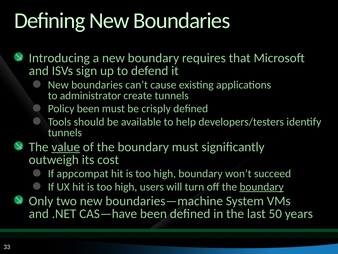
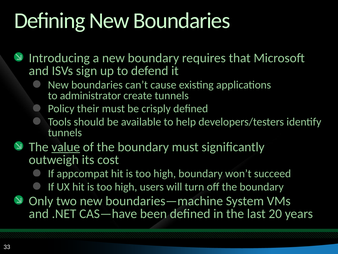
Policy been: been -> their
boundary at (262, 186) underline: present -> none
50: 50 -> 20
